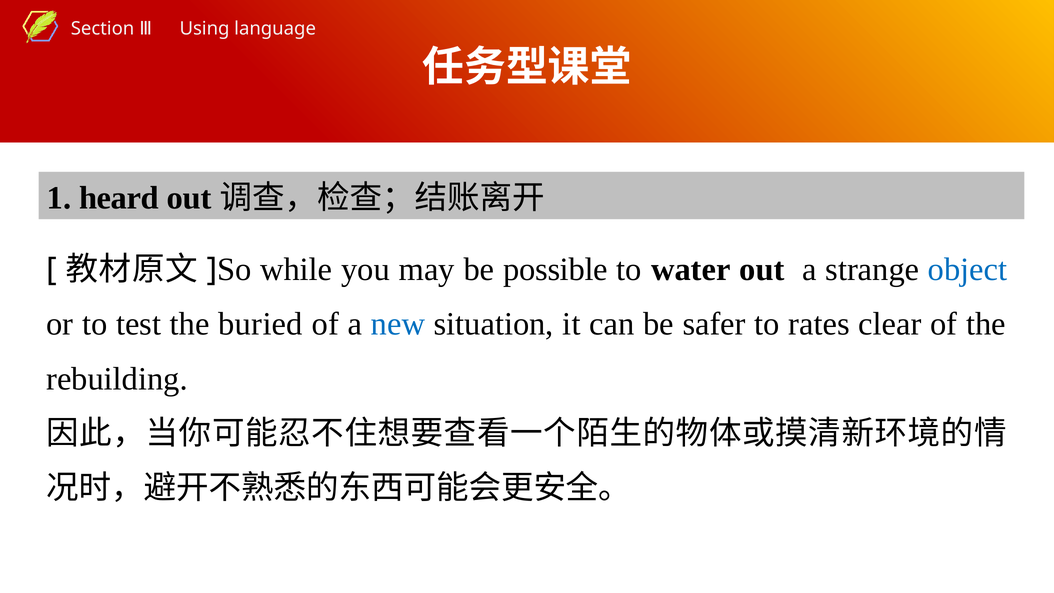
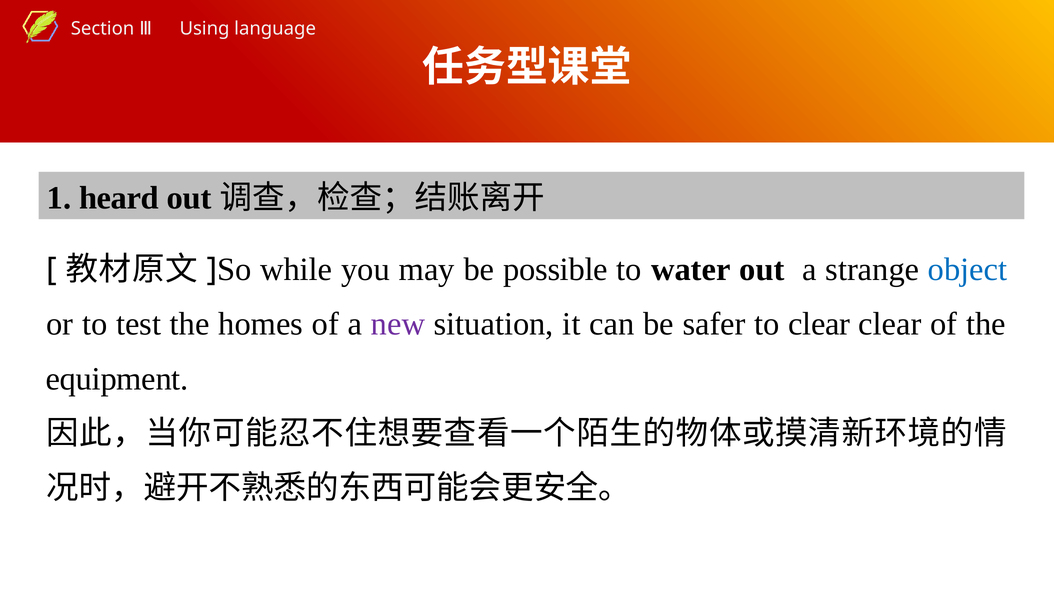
buried: buried -> homes
new colour: blue -> purple
to rates: rates -> clear
rebuilding: rebuilding -> equipment
